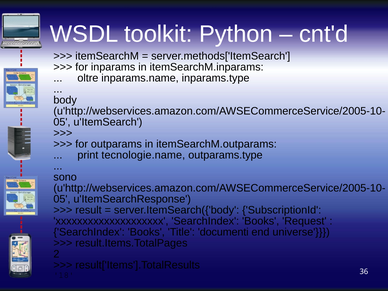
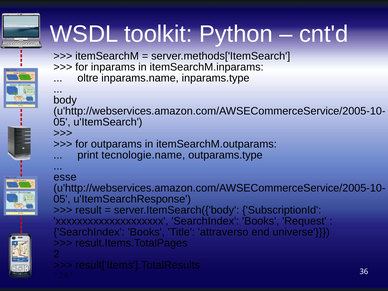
sono: sono -> esse
documenti: documenti -> attraverso
